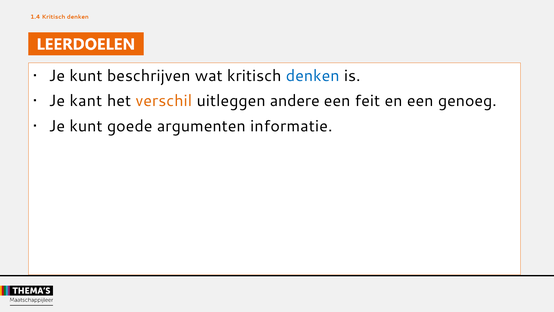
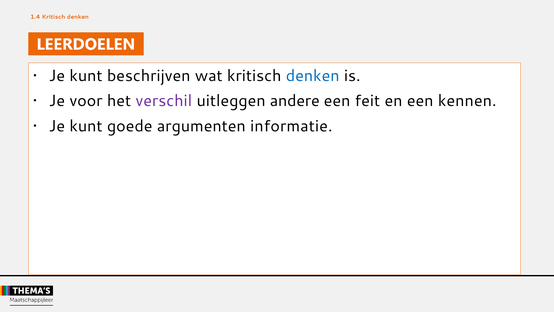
kant: kant -> voor
verschil colour: orange -> purple
genoeg: genoeg -> kennen
